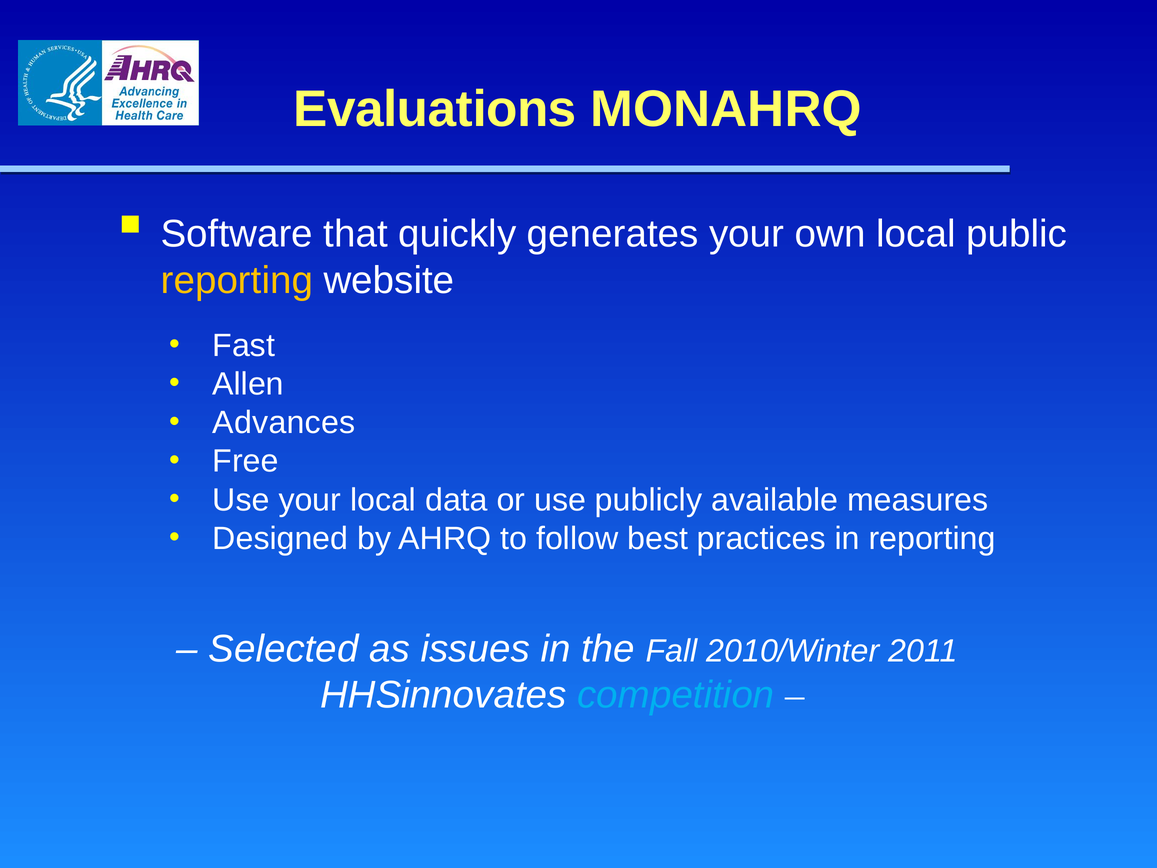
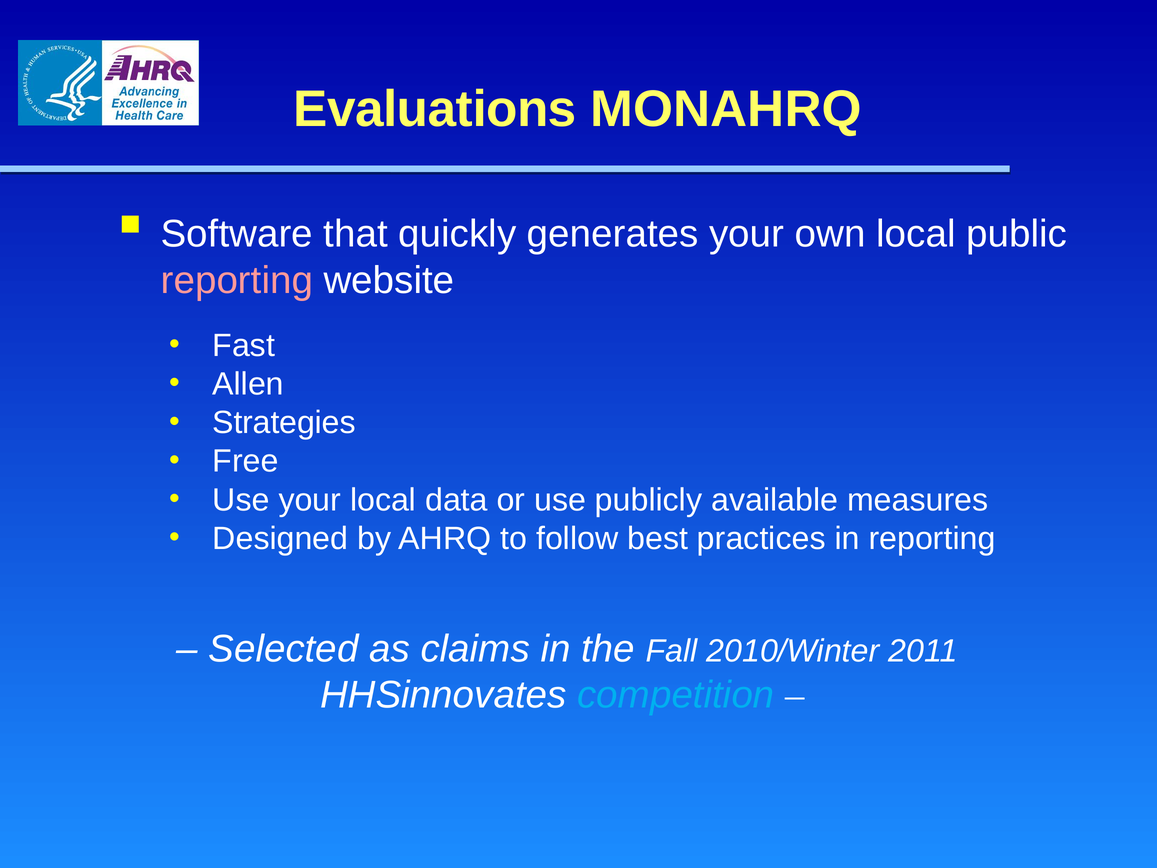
reporting at (237, 280) colour: yellow -> pink
Advances: Advances -> Strategies
issues: issues -> claims
